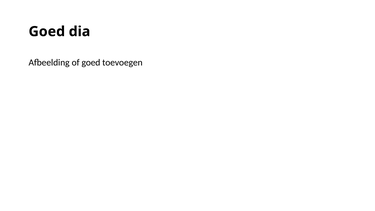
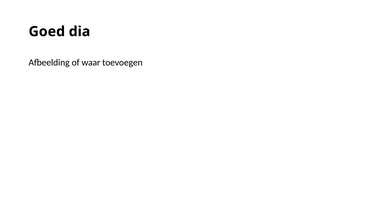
of goed: goed -> waar
